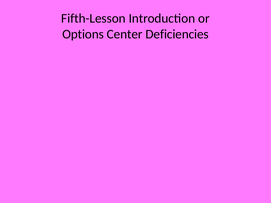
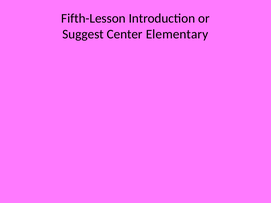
Options: Options -> Suggest
Deficiencies: Deficiencies -> Elementary
